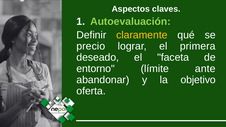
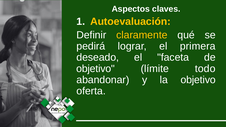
Autoevaluación colour: light green -> yellow
precio: precio -> pedirá
entorno at (96, 69): entorno -> objetivo
ante: ante -> todo
